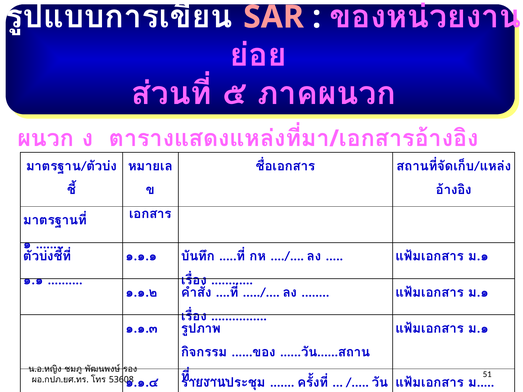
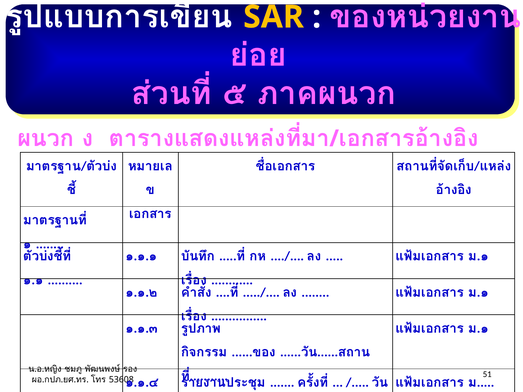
SAR colour: pink -> yellow
